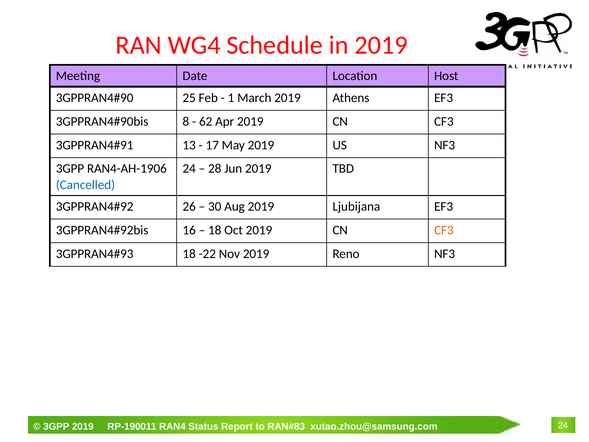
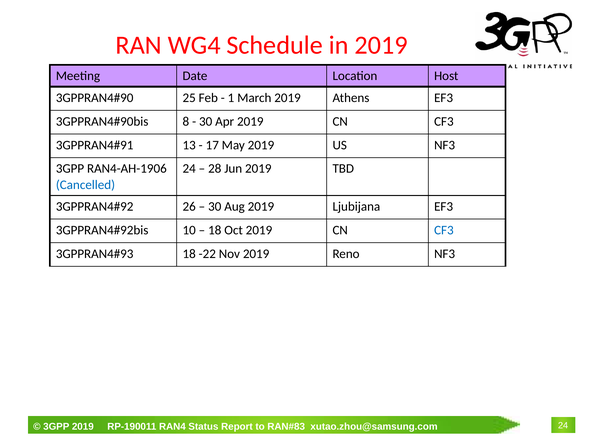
62 at (206, 121): 62 -> 30
16: 16 -> 10
CF3 at (444, 230) colour: orange -> blue
